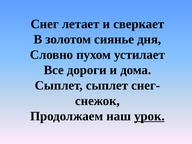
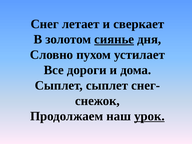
сиянье underline: none -> present
